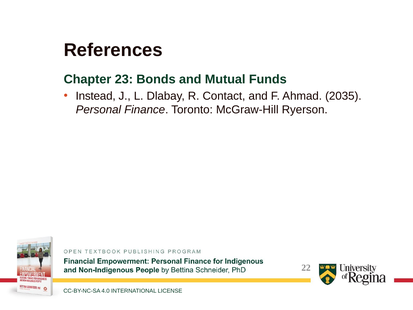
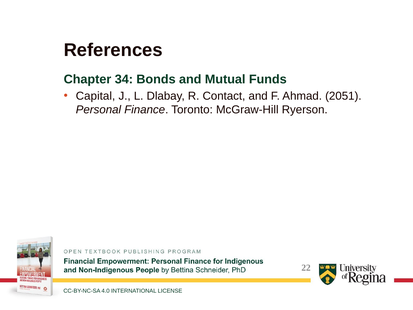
23: 23 -> 34
Instead: Instead -> Capital
2035: 2035 -> 2051
